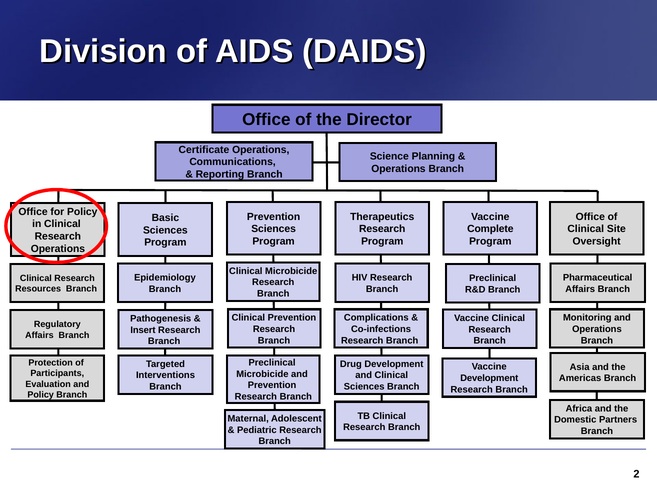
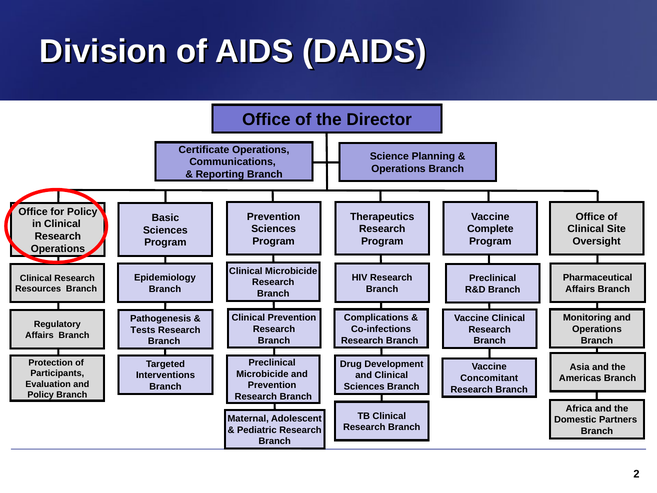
Insert: Insert -> Tests
Development at (489, 378): Development -> Concomitant
